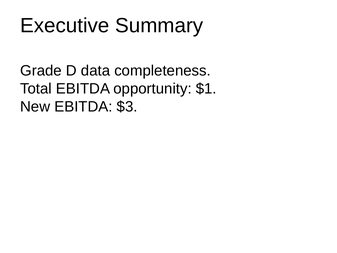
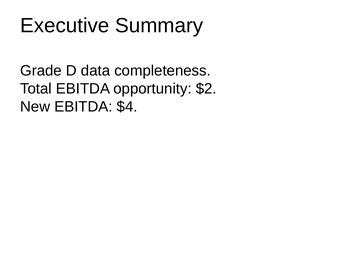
$1: $1 -> $2
$3: $3 -> $4
